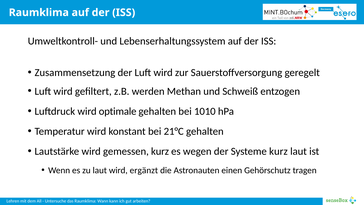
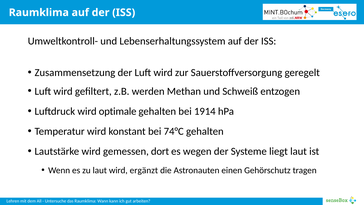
1010: 1010 -> 1914
21°C: 21°C -> 74°C
gemessen kurz: kurz -> dort
Systeme kurz: kurz -> liegt
